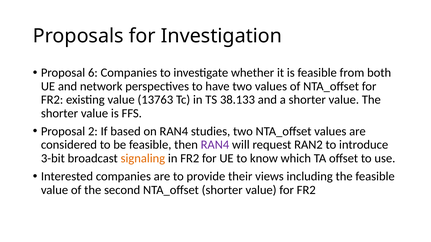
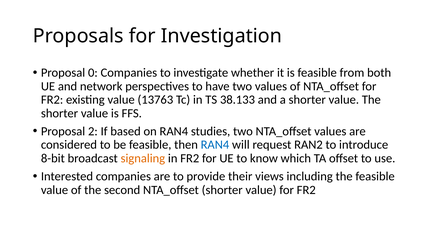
6: 6 -> 0
RAN4 at (215, 145) colour: purple -> blue
3-bit: 3-bit -> 8-bit
